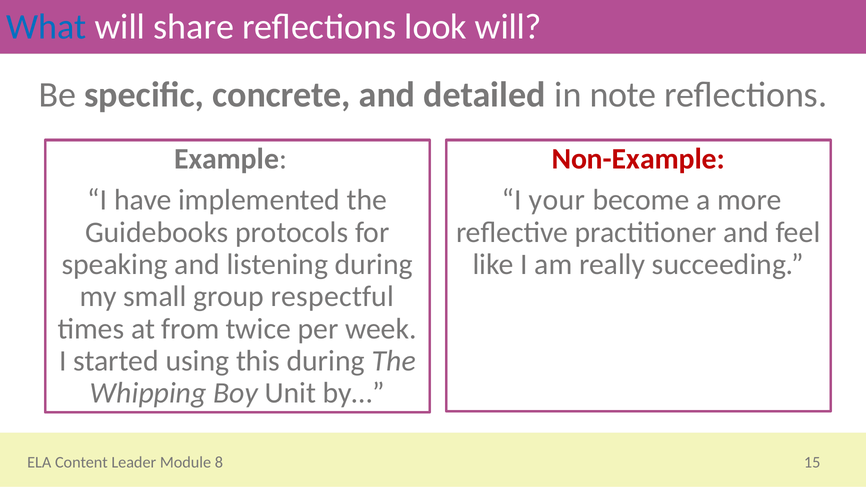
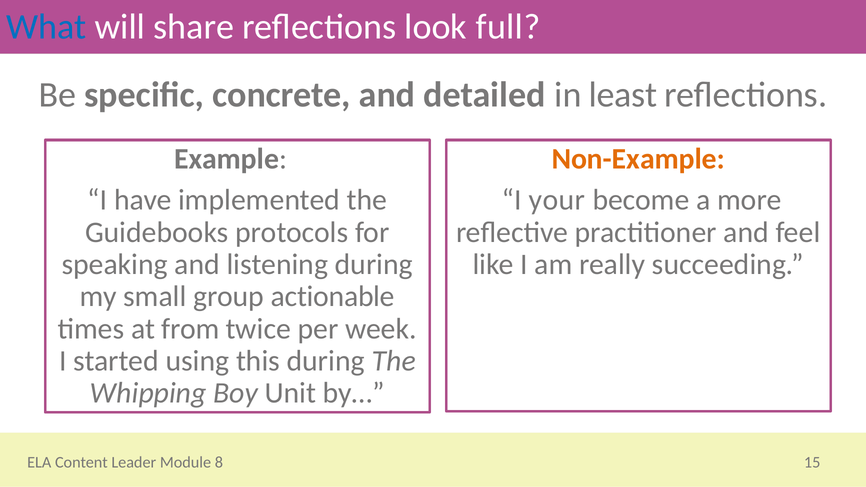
look will: will -> full
note: note -> least
Non-Example colour: red -> orange
respectful: respectful -> actionable
